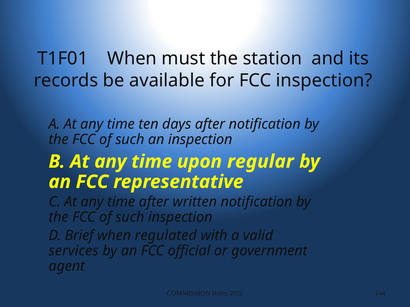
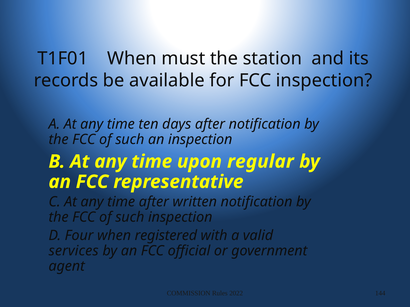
Brief: Brief -> Four
regulated: regulated -> registered
